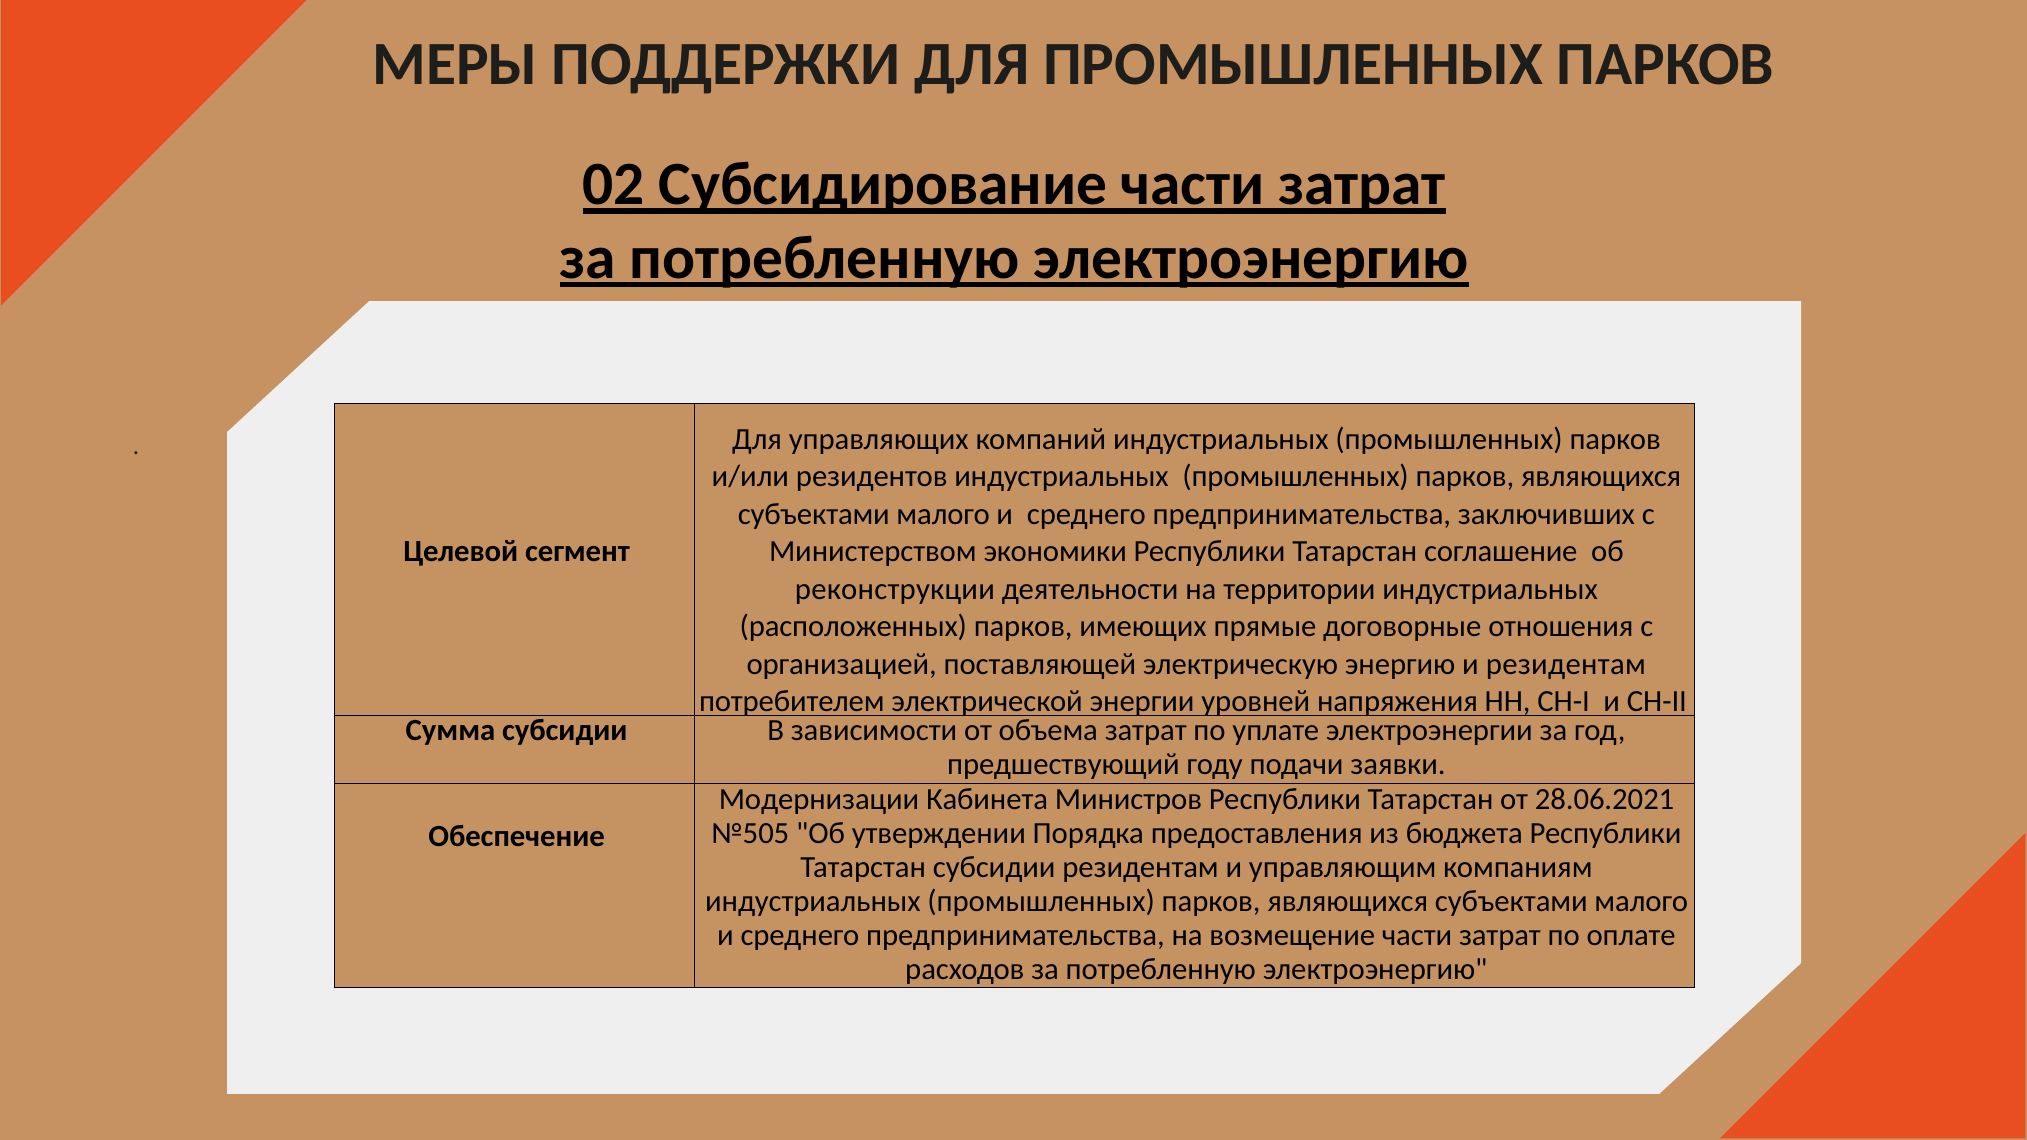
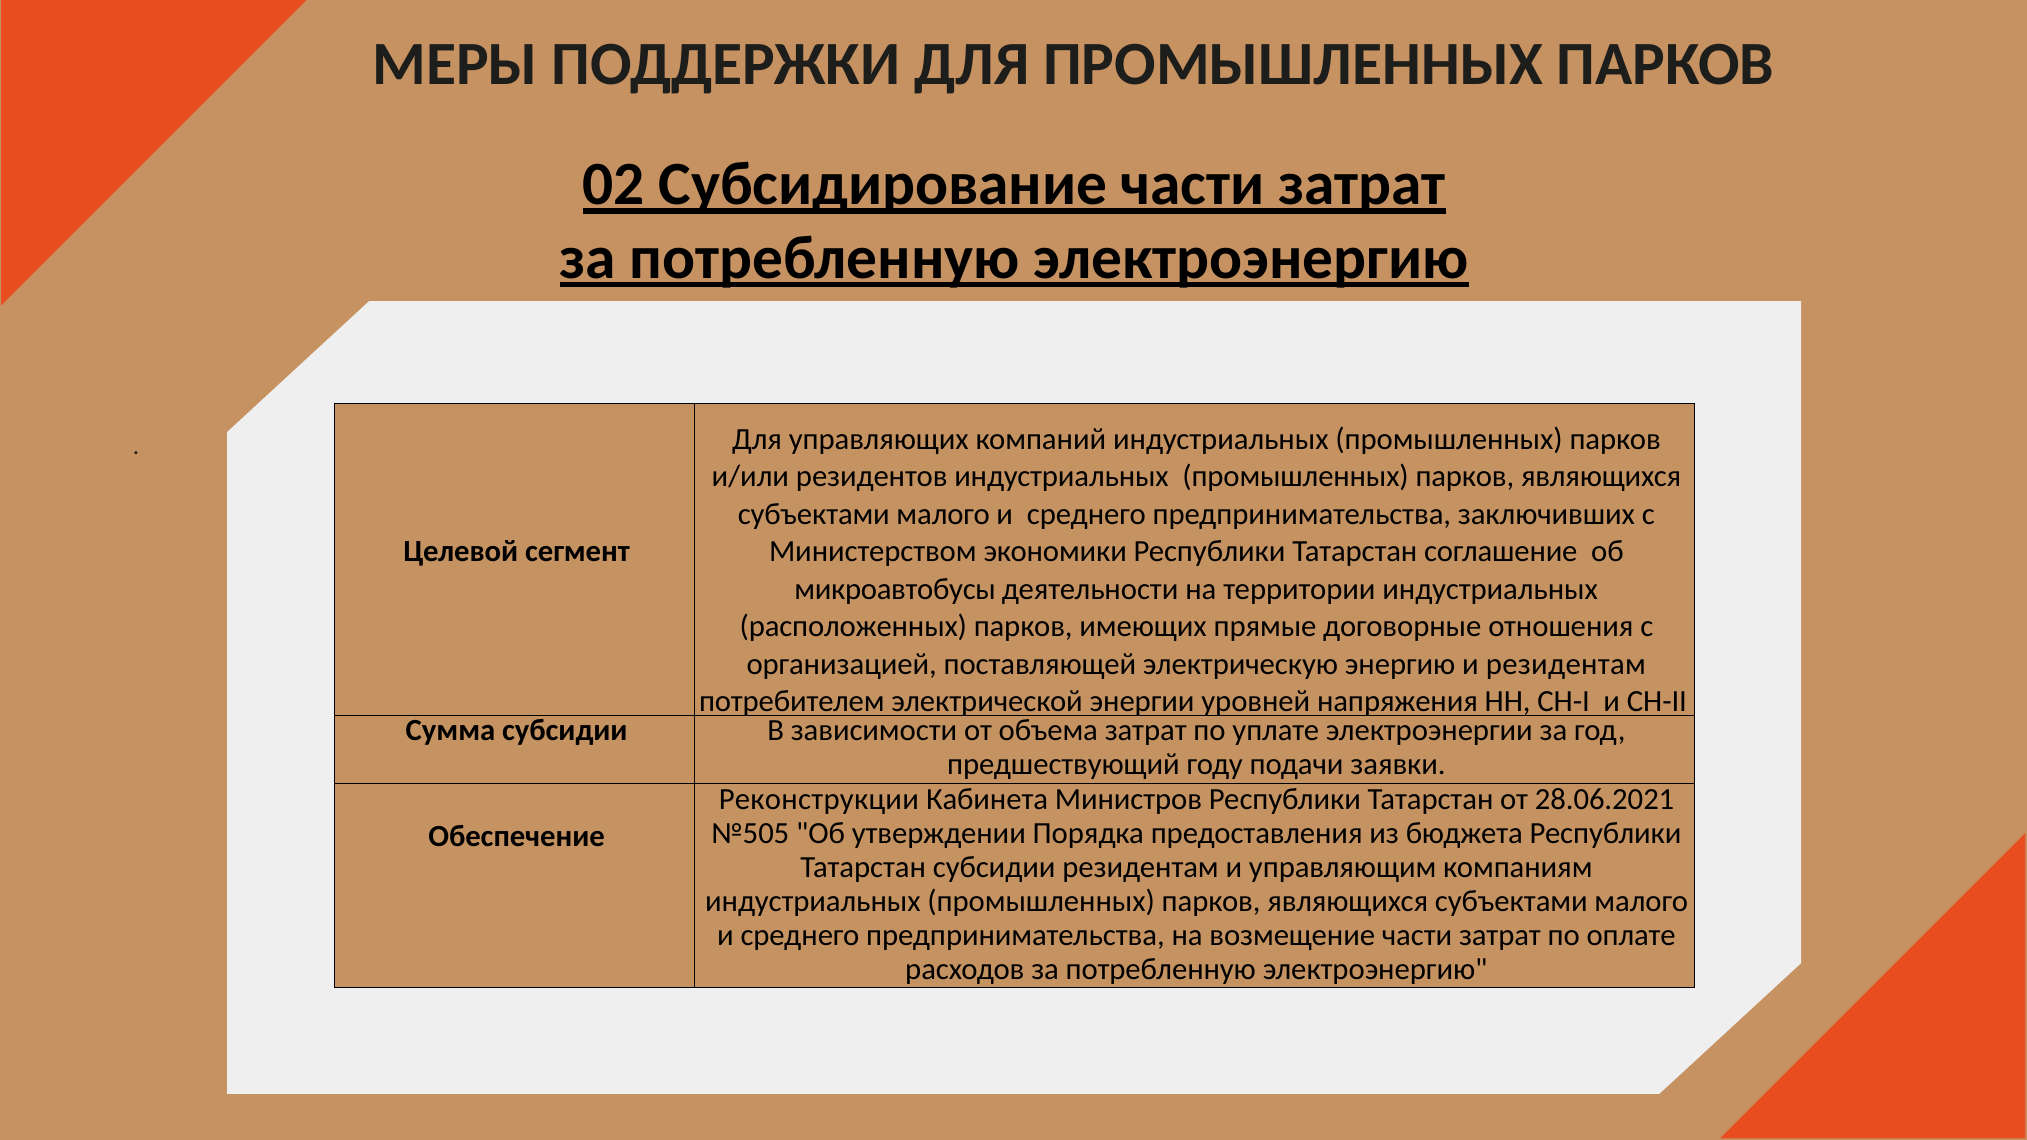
реконструкции: реконструкции -> микроавтобусы
Модернизации: Модернизации -> Реконструкции
